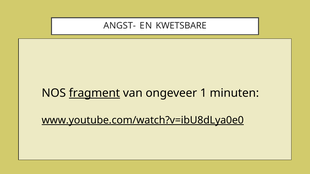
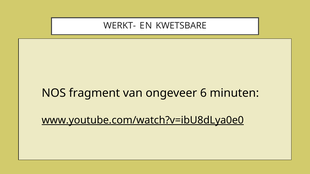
ANGST-: ANGST- -> WERKT-
fragment underline: present -> none
1: 1 -> 6
